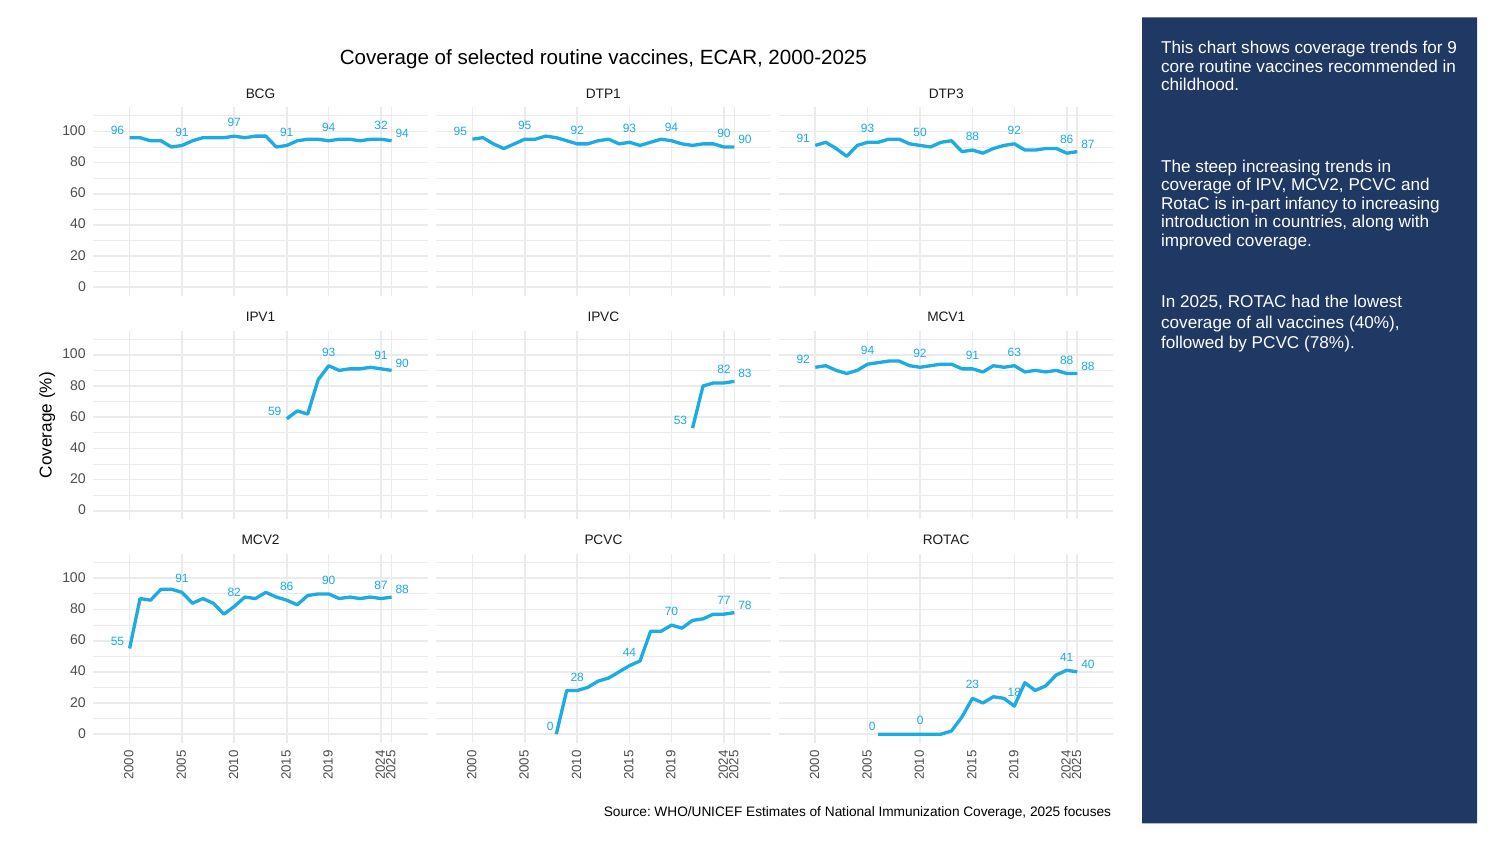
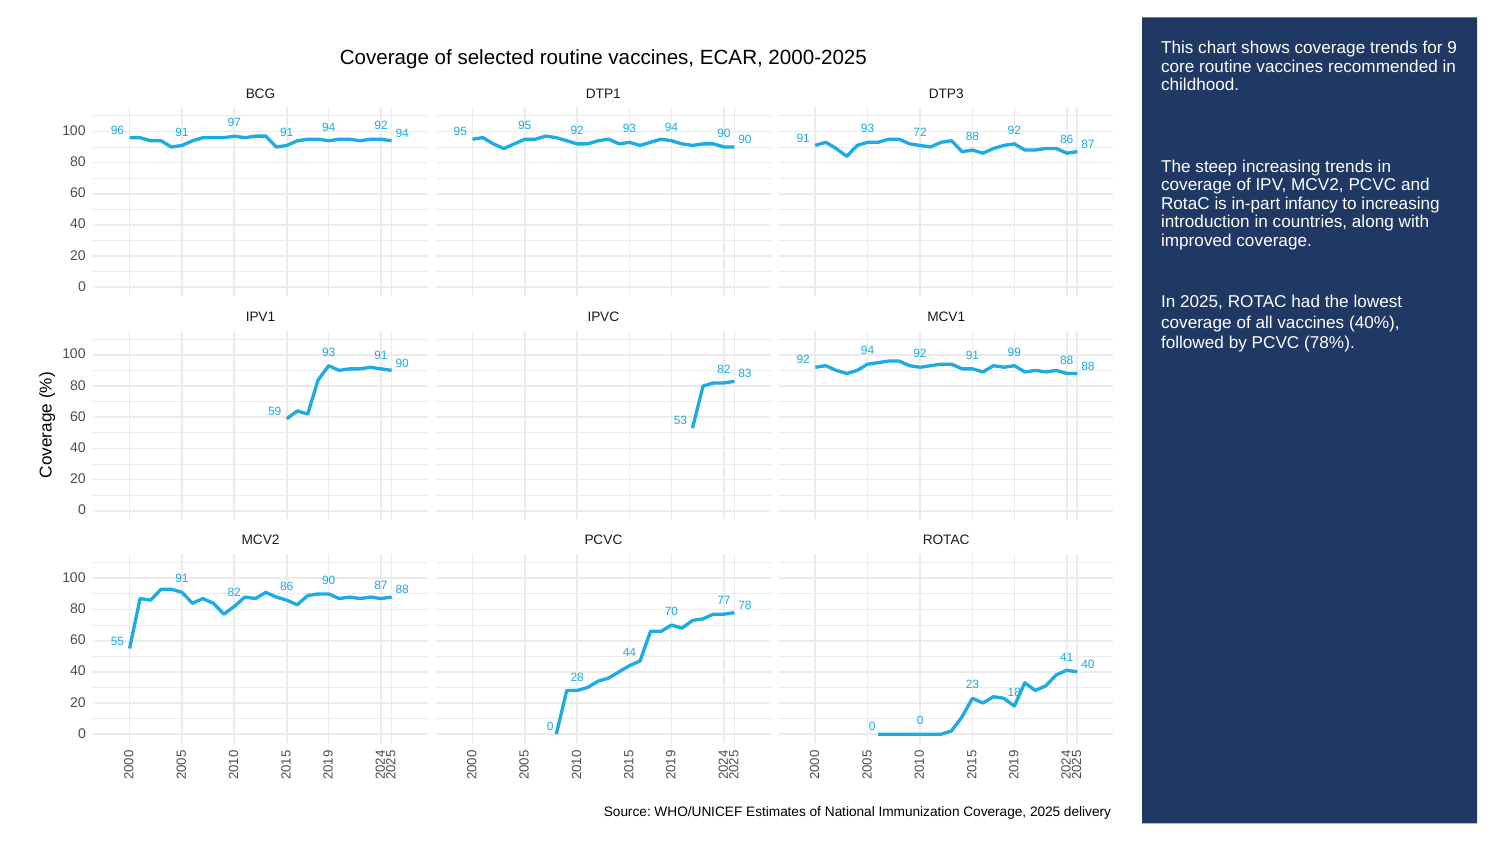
50: 50 -> 72
91 94 32: 32 -> 92
63: 63 -> 99
focuses: focuses -> delivery
